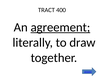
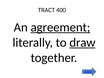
draw underline: none -> present
